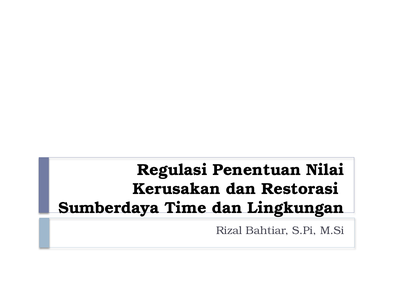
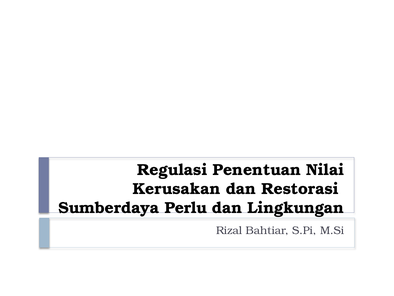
Time: Time -> Perlu
